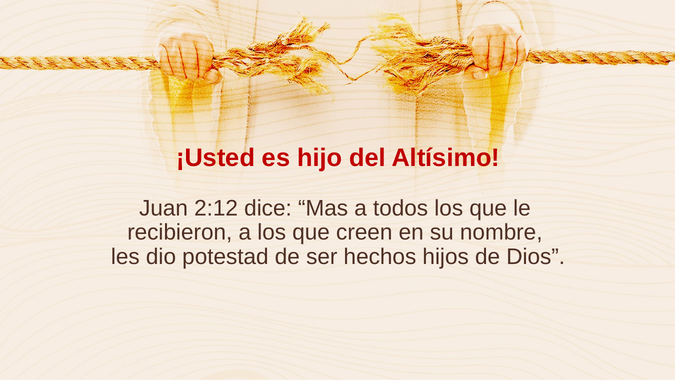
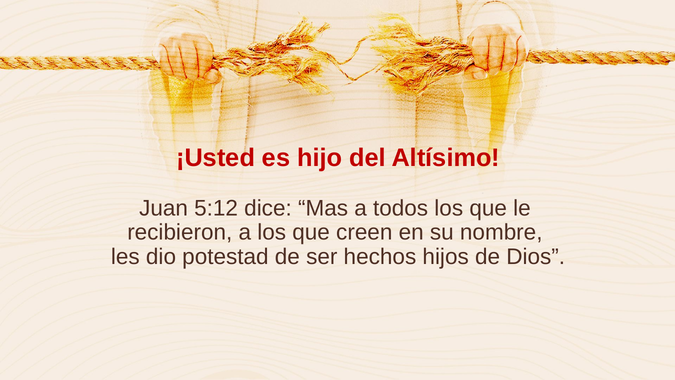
2:12: 2:12 -> 5:12
